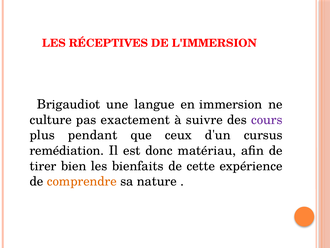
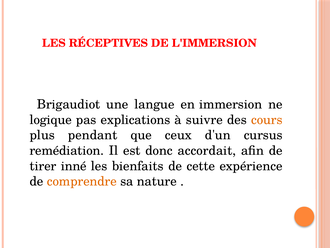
culture: culture -> logique
exactement: exactement -> explications
cours colour: purple -> orange
matériau: matériau -> accordait
bien: bien -> inné
